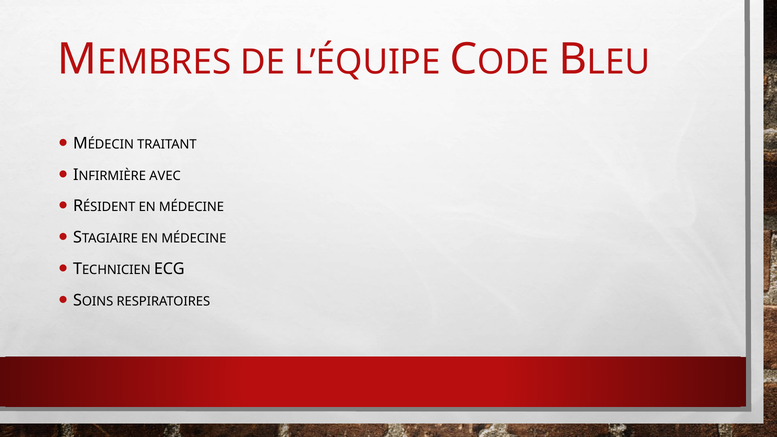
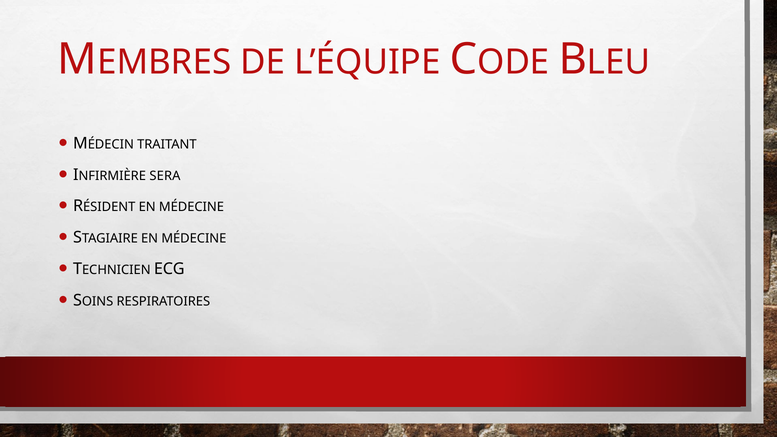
AVEC: AVEC -> SERA
